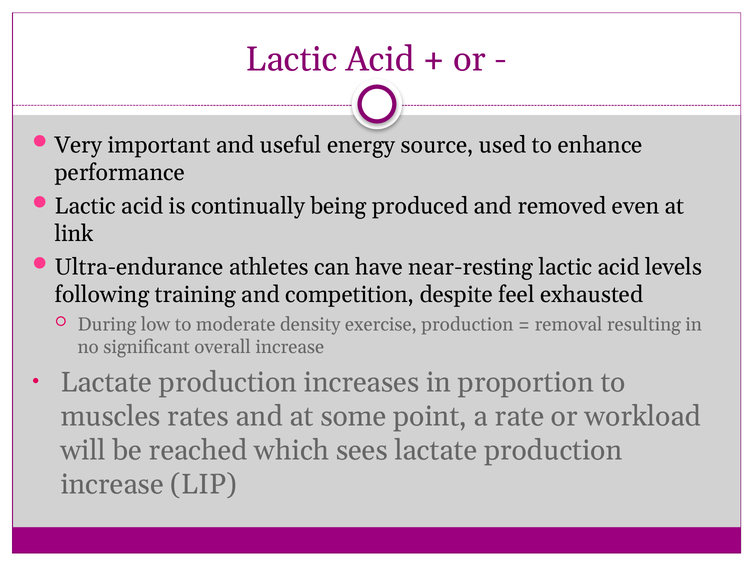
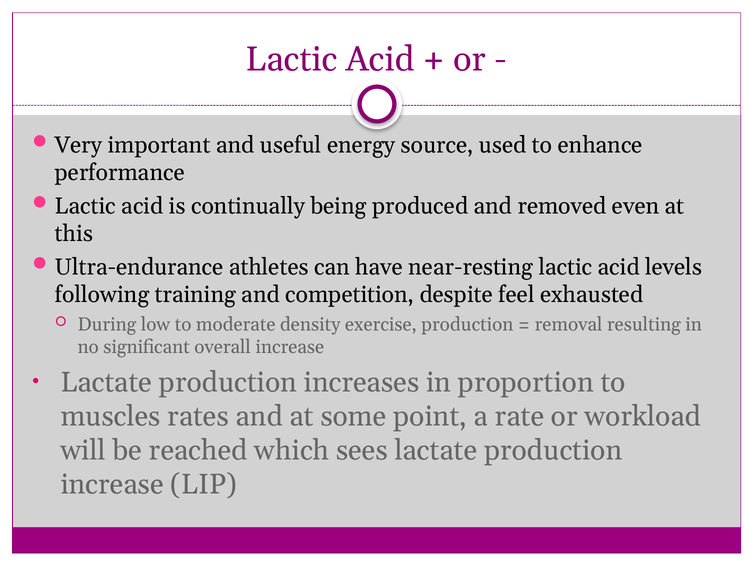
link: link -> this
